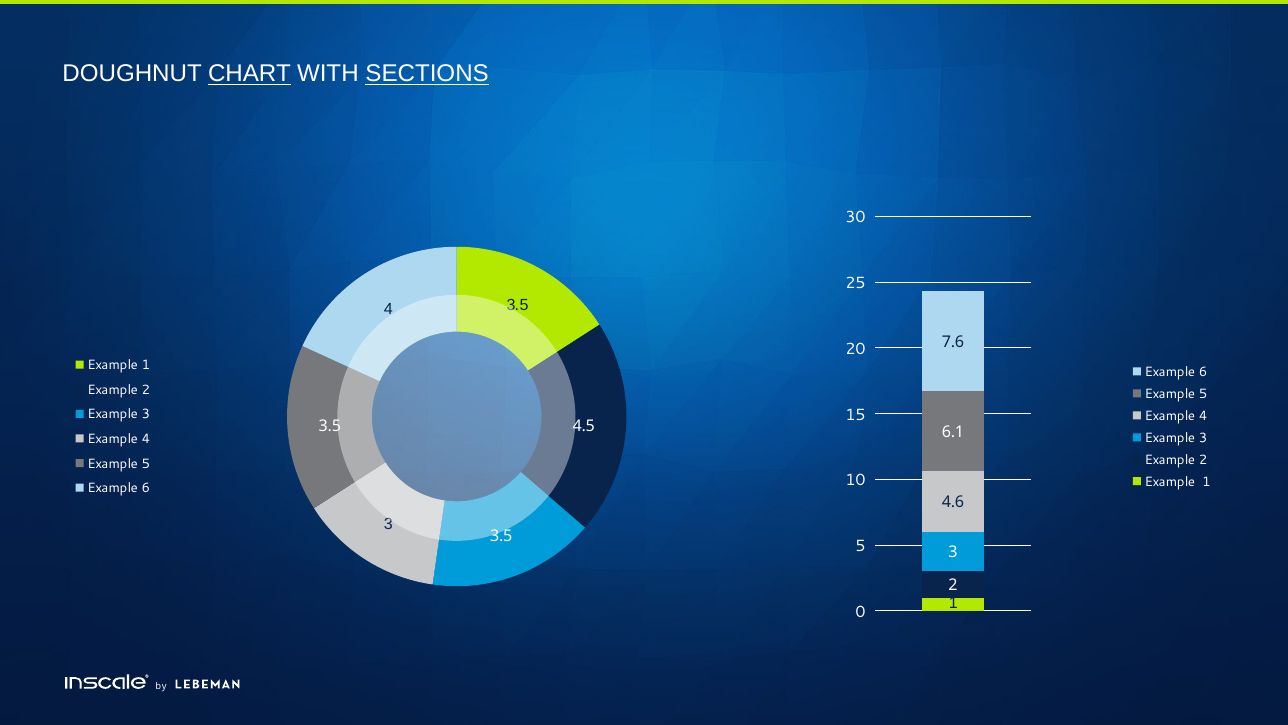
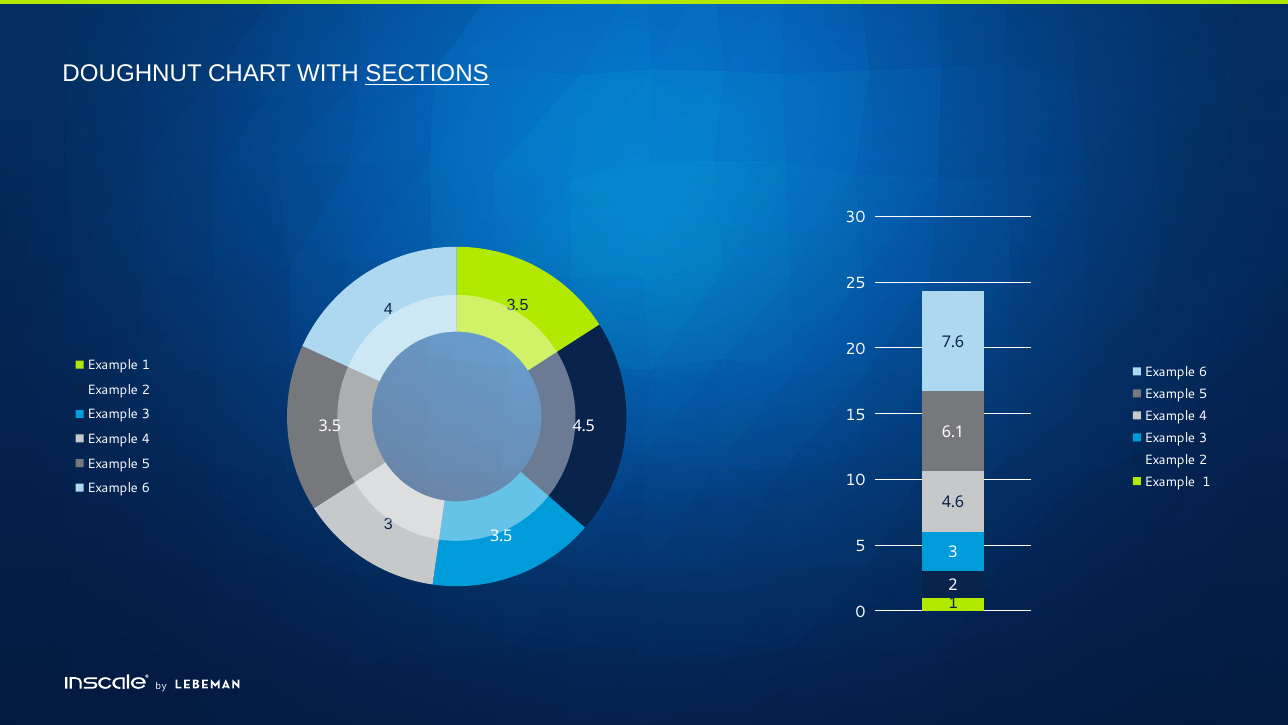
CHART underline: present -> none
